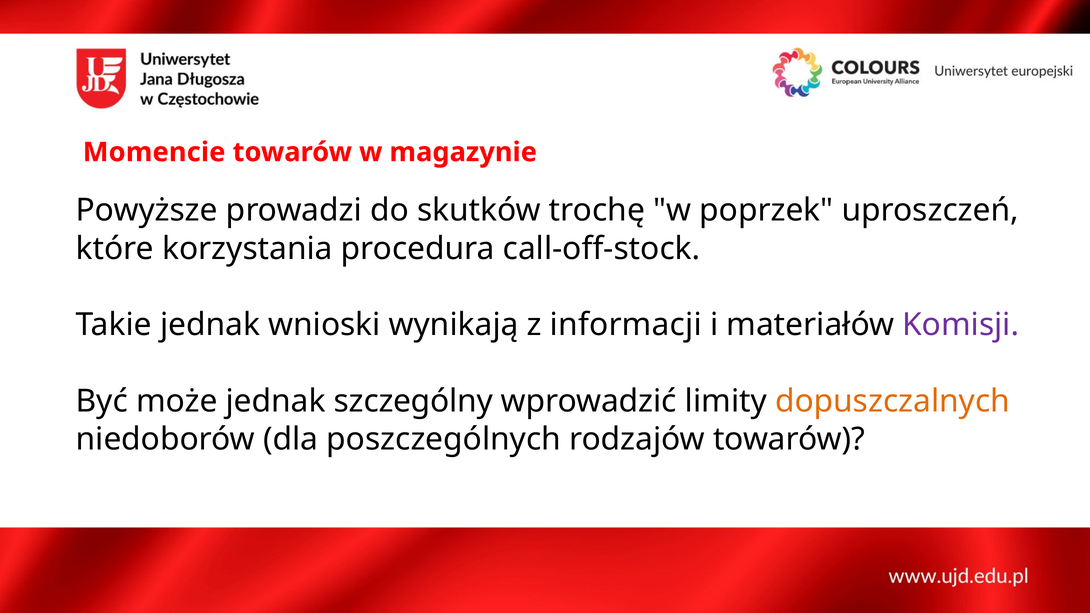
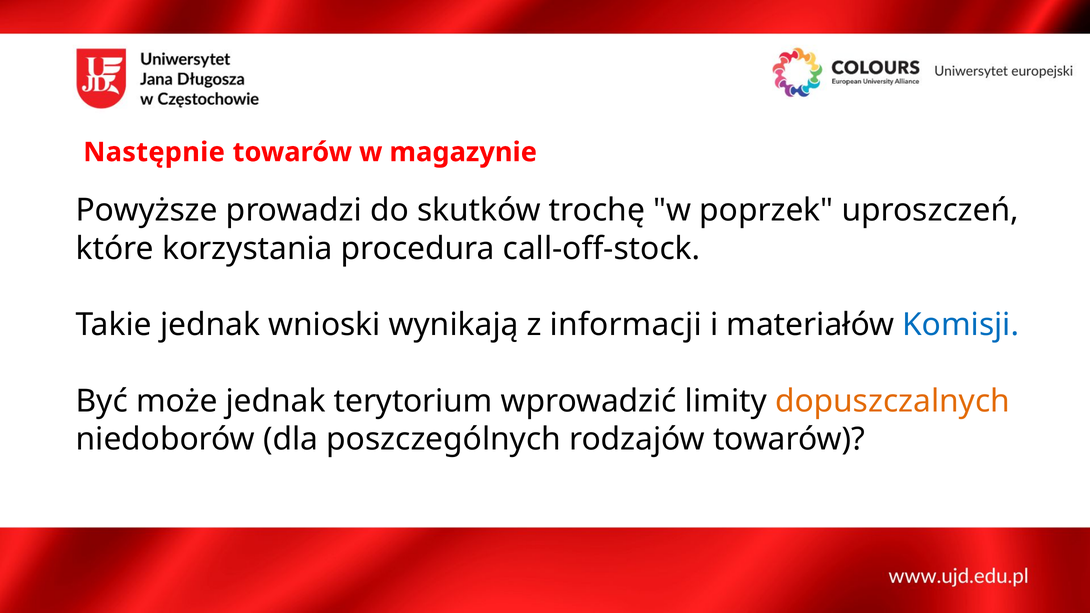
Momencie: Momencie -> Następnie
Komisji colour: purple -> blue
szczególny: szczególny -> terytorium
